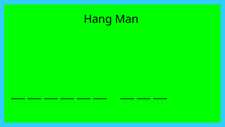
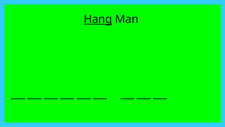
Hang underline: none -> present
